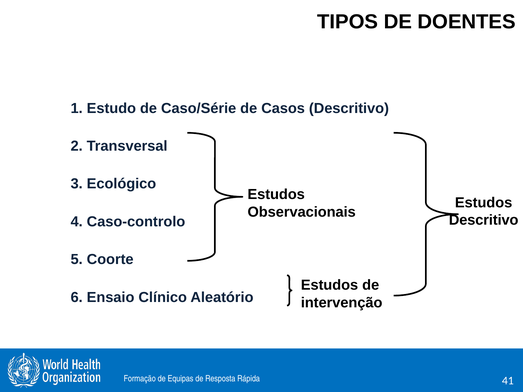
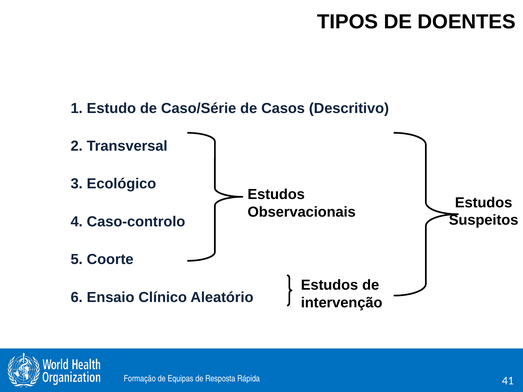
Descritivo at (484, 220): Descritivo -> Suspeitos
